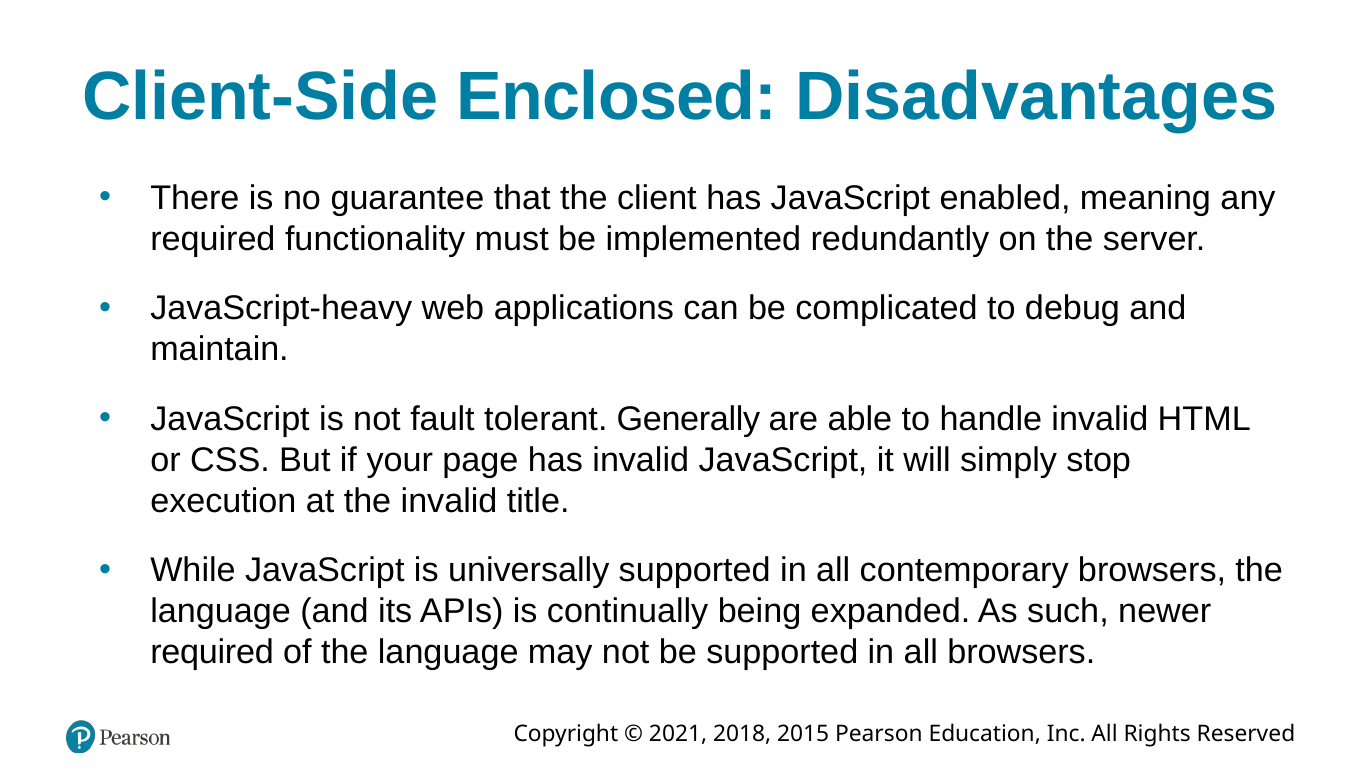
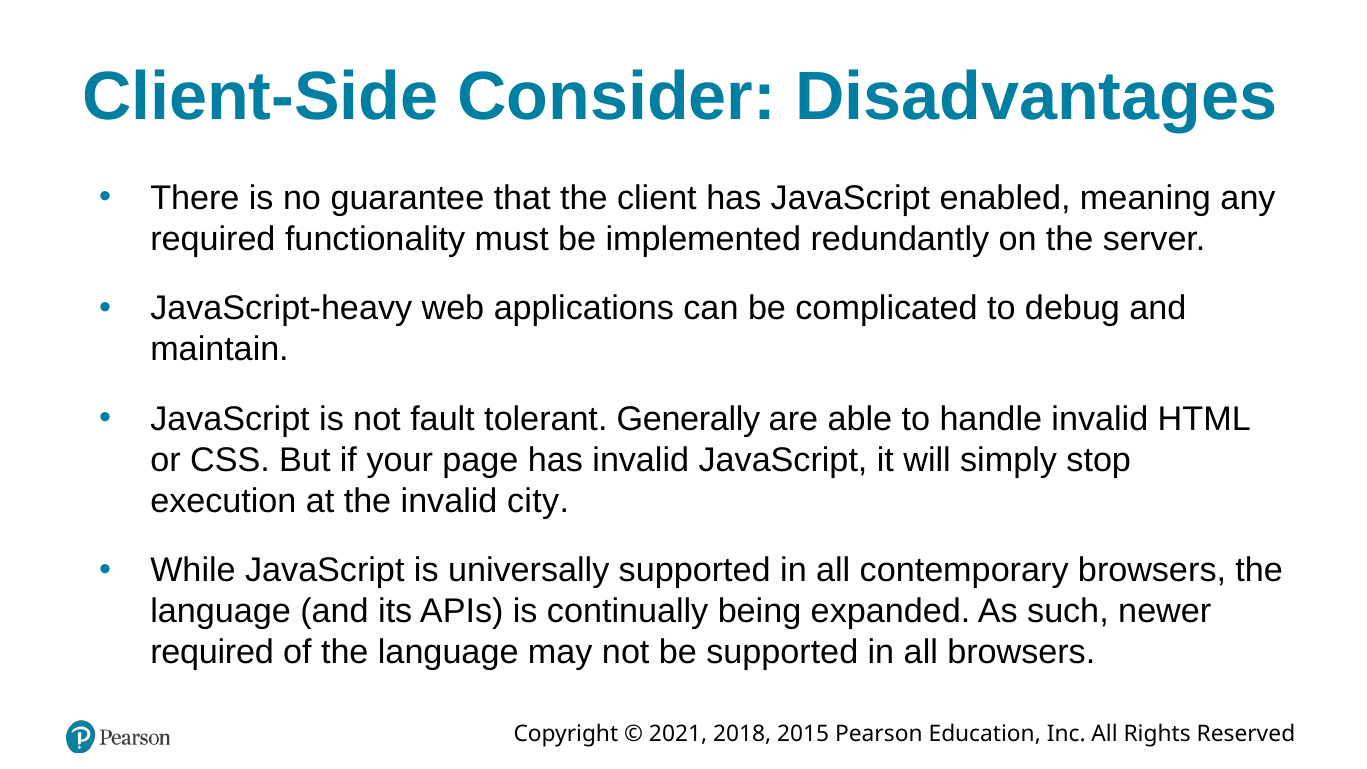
Enclosed: Enclosed -> Consider
title: title -> city
